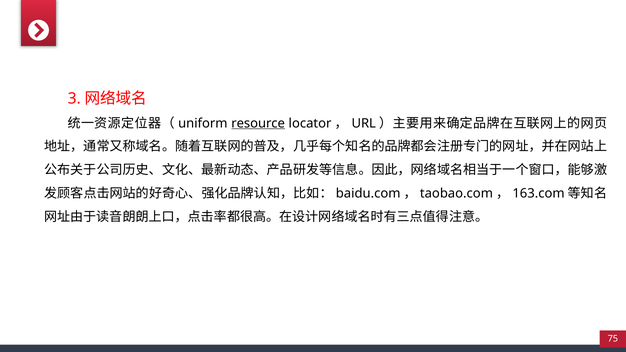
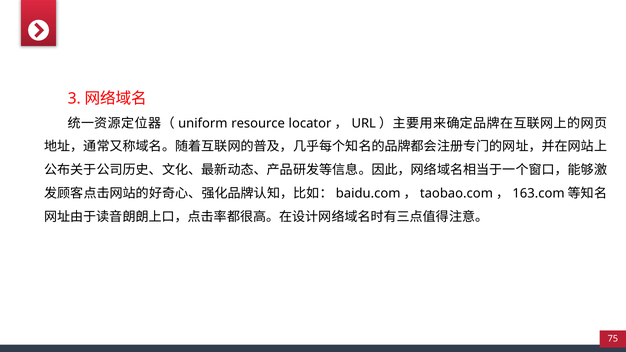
resource underline: present -> none
